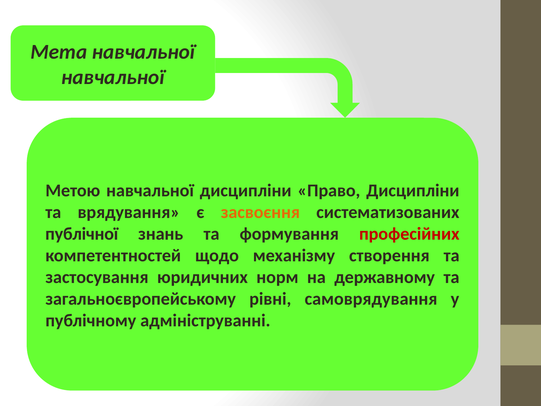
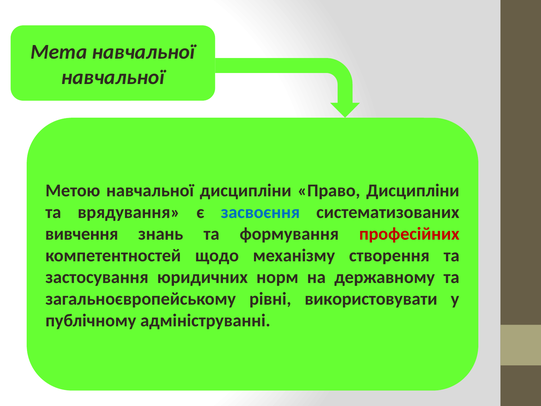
засвоєння colour: orange -> blue
публічної: публічної -> вивчення
самоврядування: самоврядування -> використовувати
